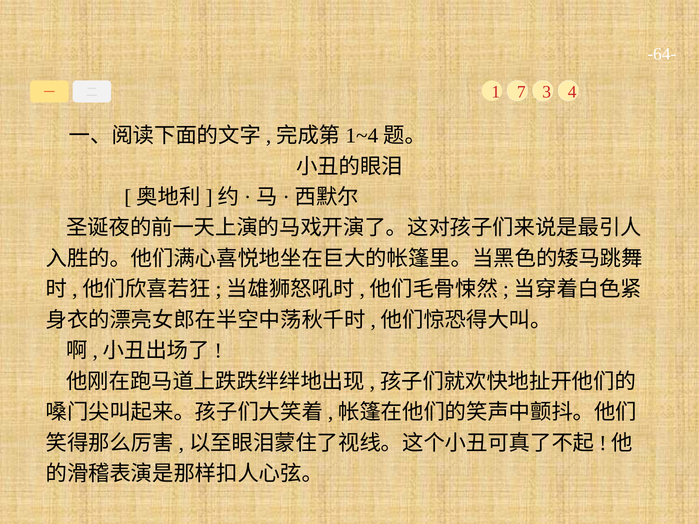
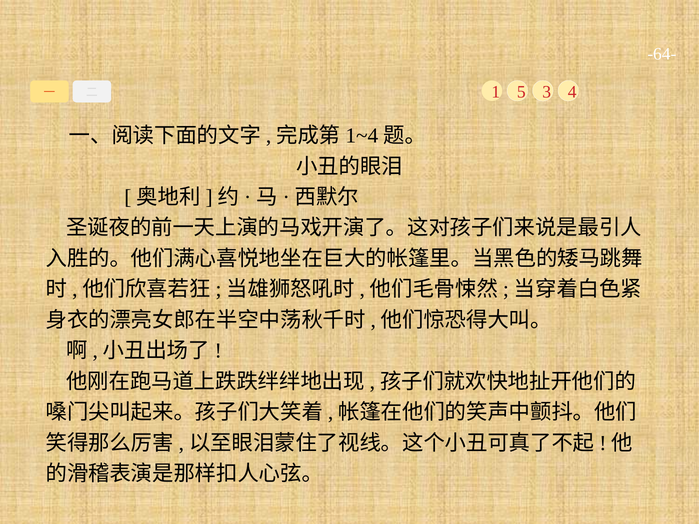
7: 7 -> 5
